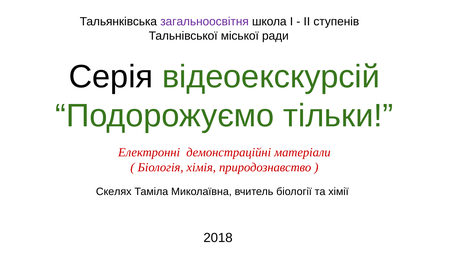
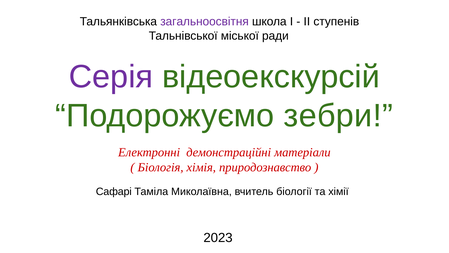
Серія colour: black -> purple
тільки: тільки -> зебри
Скелях: Скелях -> Сафарі
2018: 2018 -> 2023
